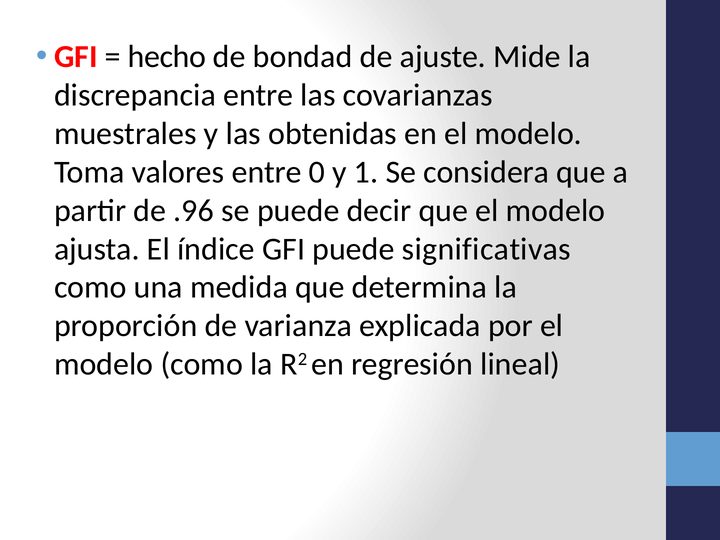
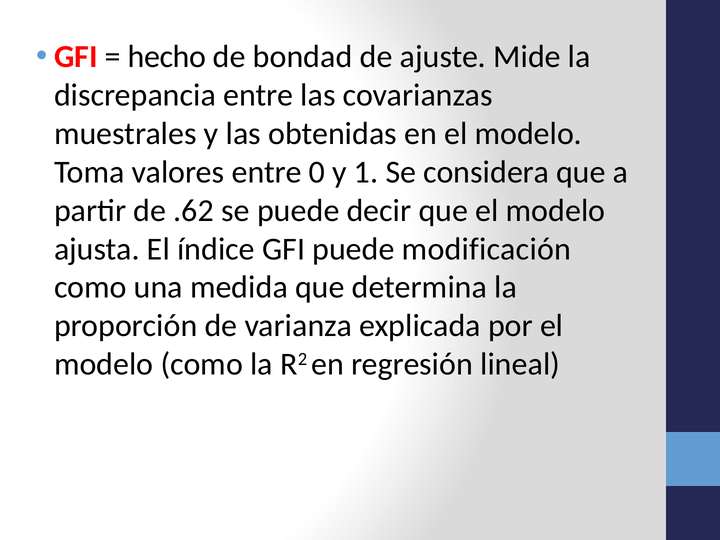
.96: .96 -> .62
significativas: significativas -> modificación
